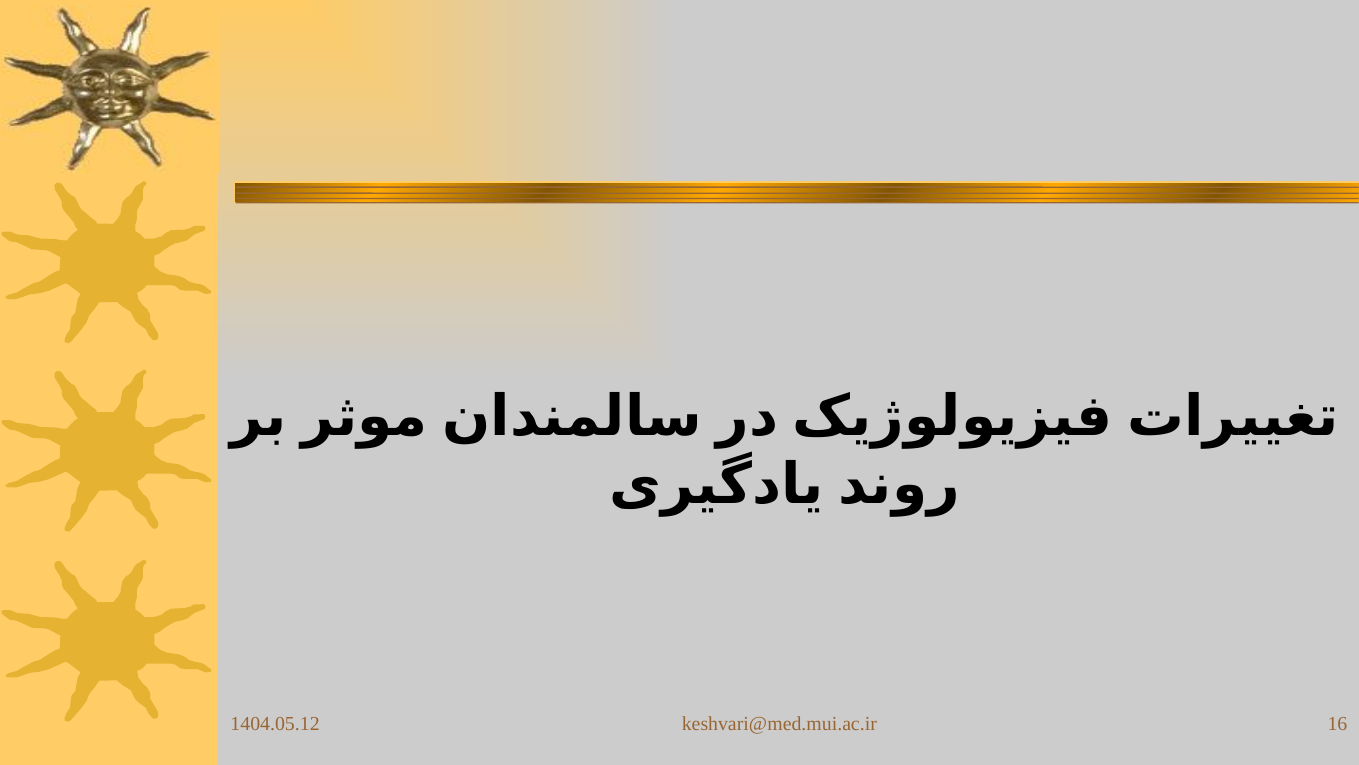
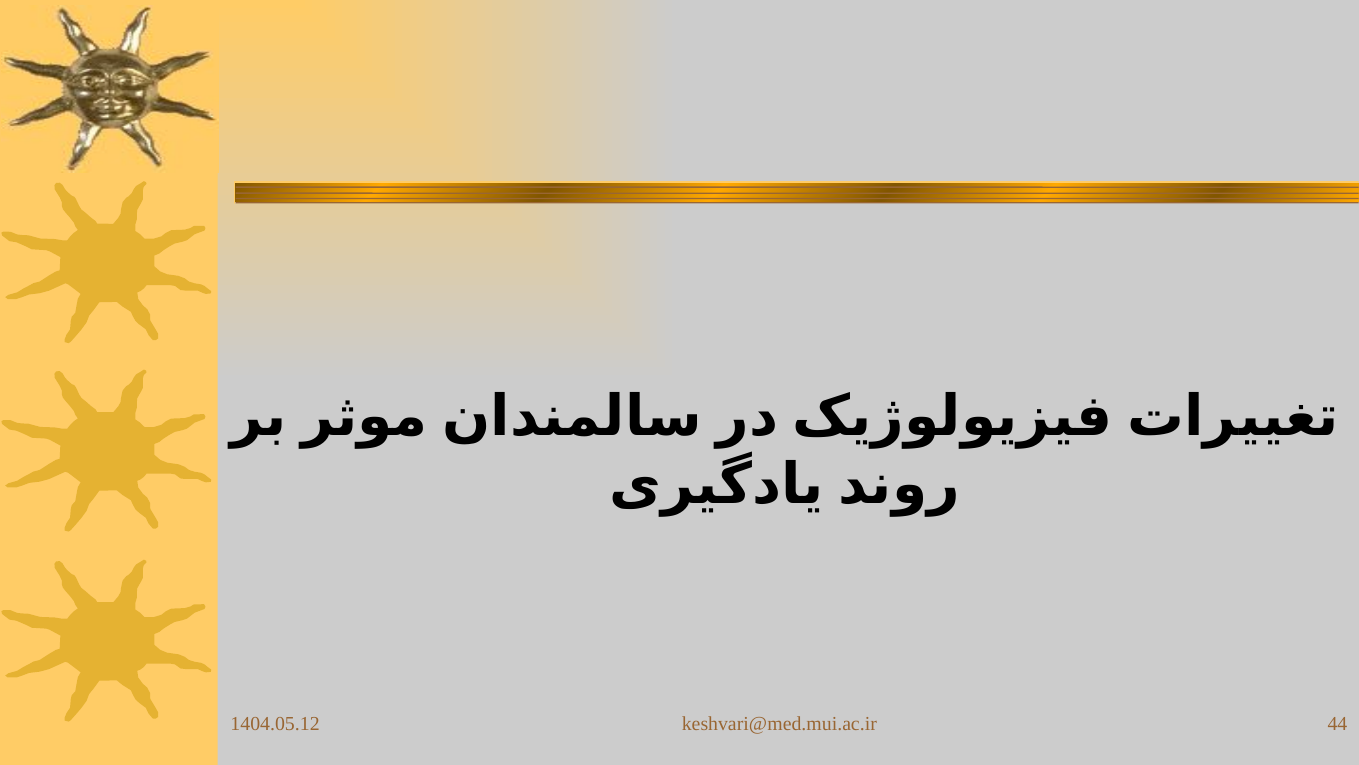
16: 16 -> 44
